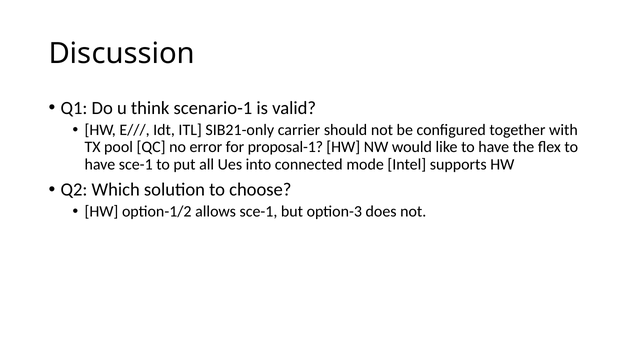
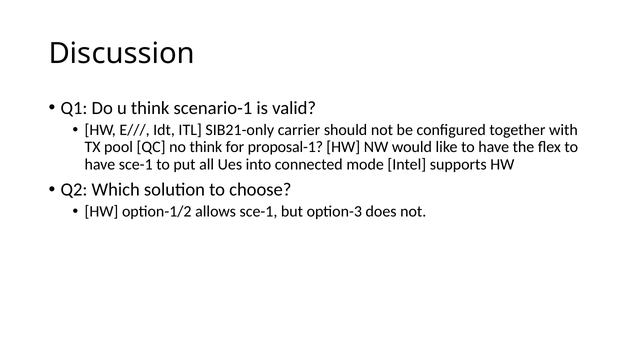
no error: error -> think
